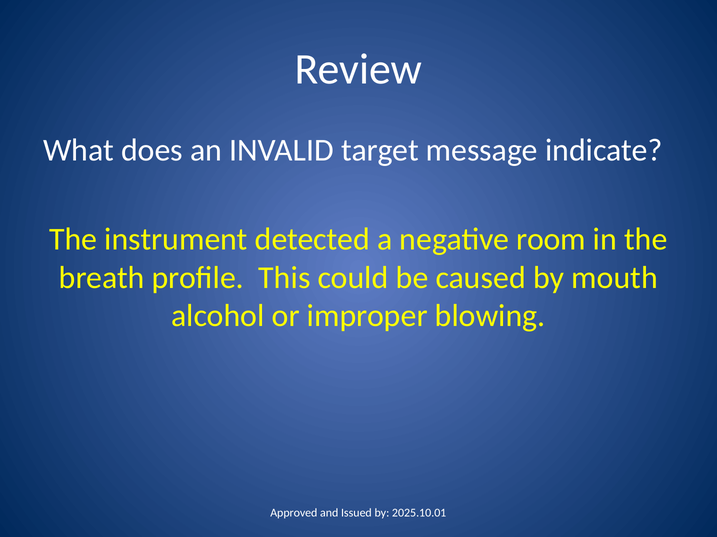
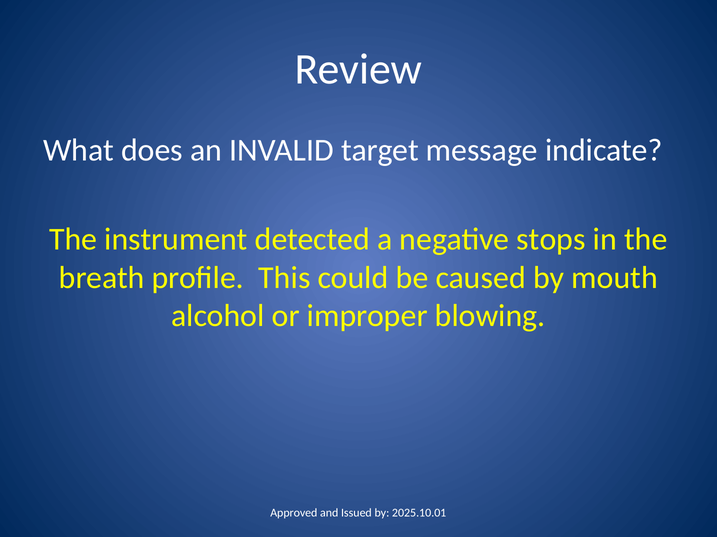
room: room -> stops
